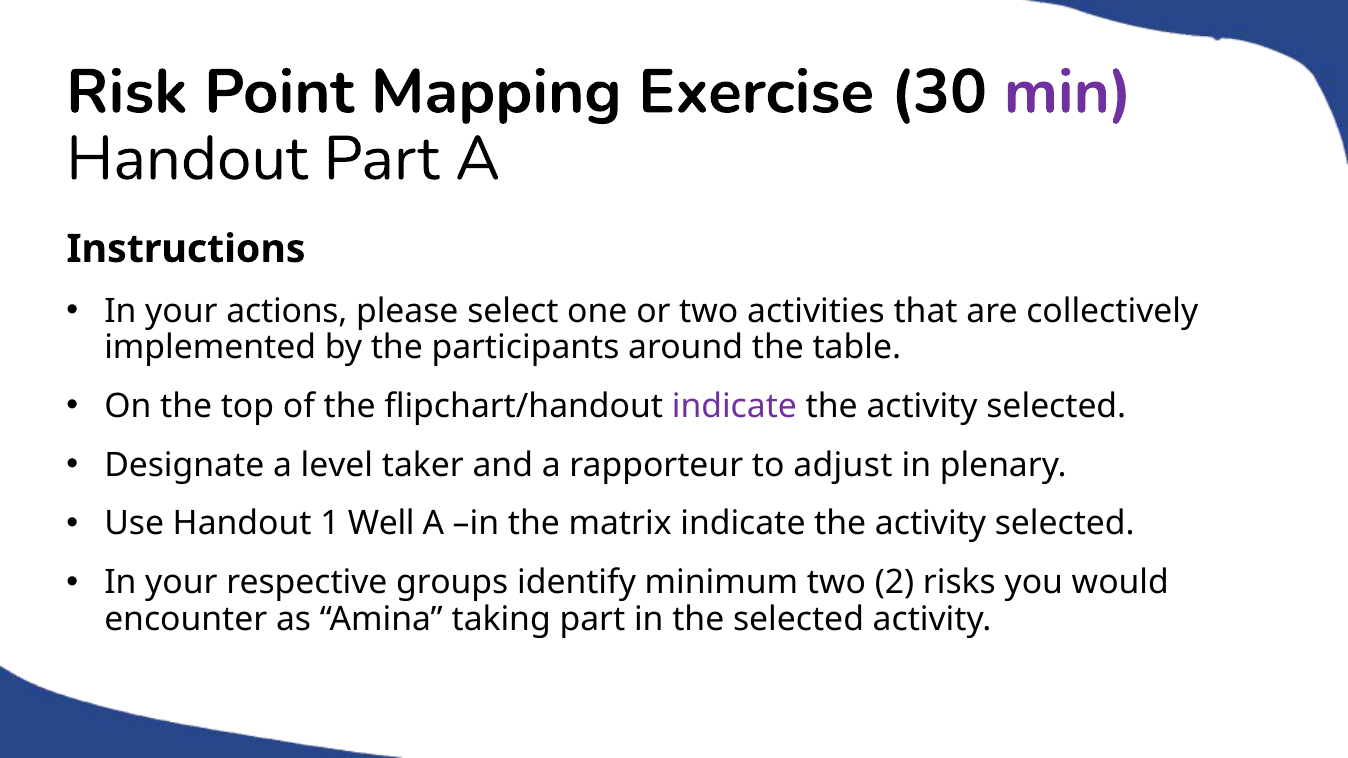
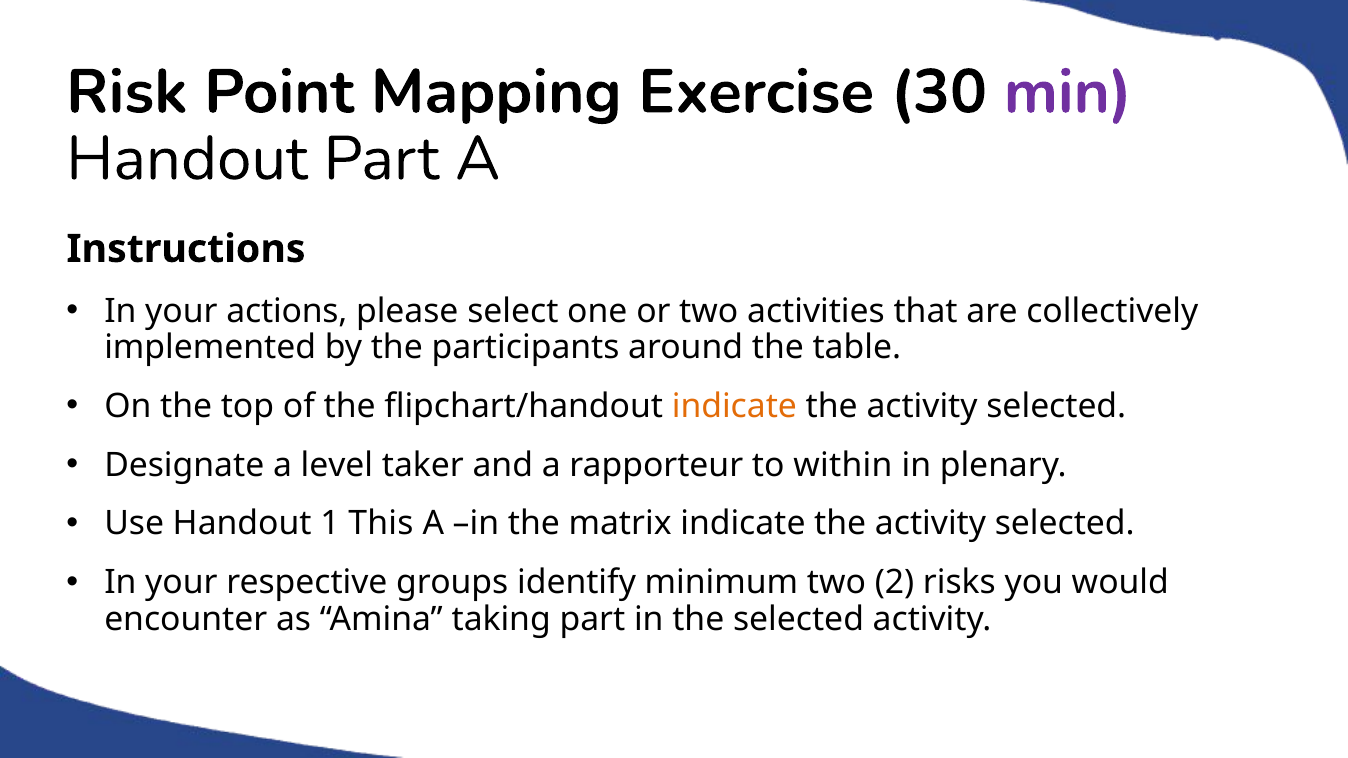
indicate at (734, 406) colour: purple -> orange
adjust: adjust -> within
Well: Well -> This
